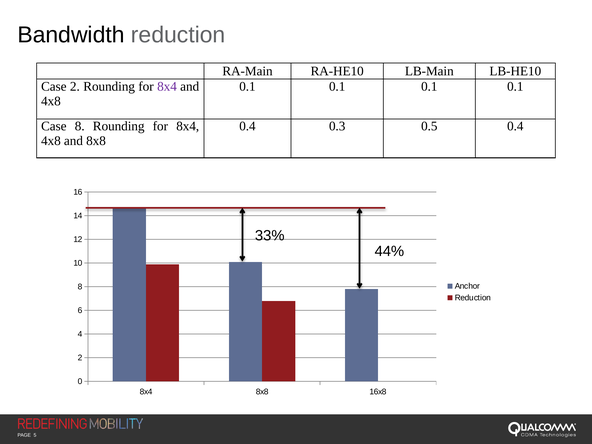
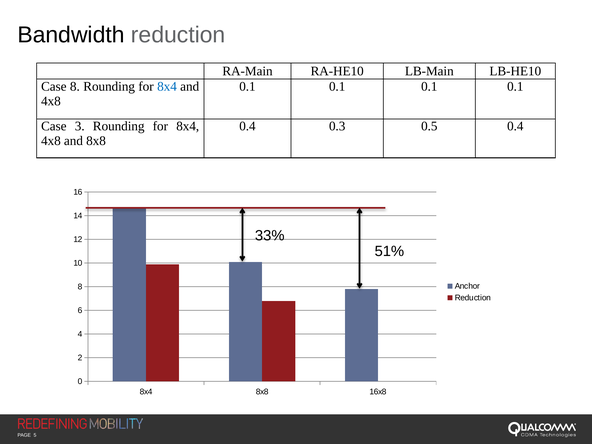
Case 2: 2 -> 8
8x4 at (167, 86) colour: purple -> blue
Case 8: 8 -> 3
44%: 44% -> 51%
